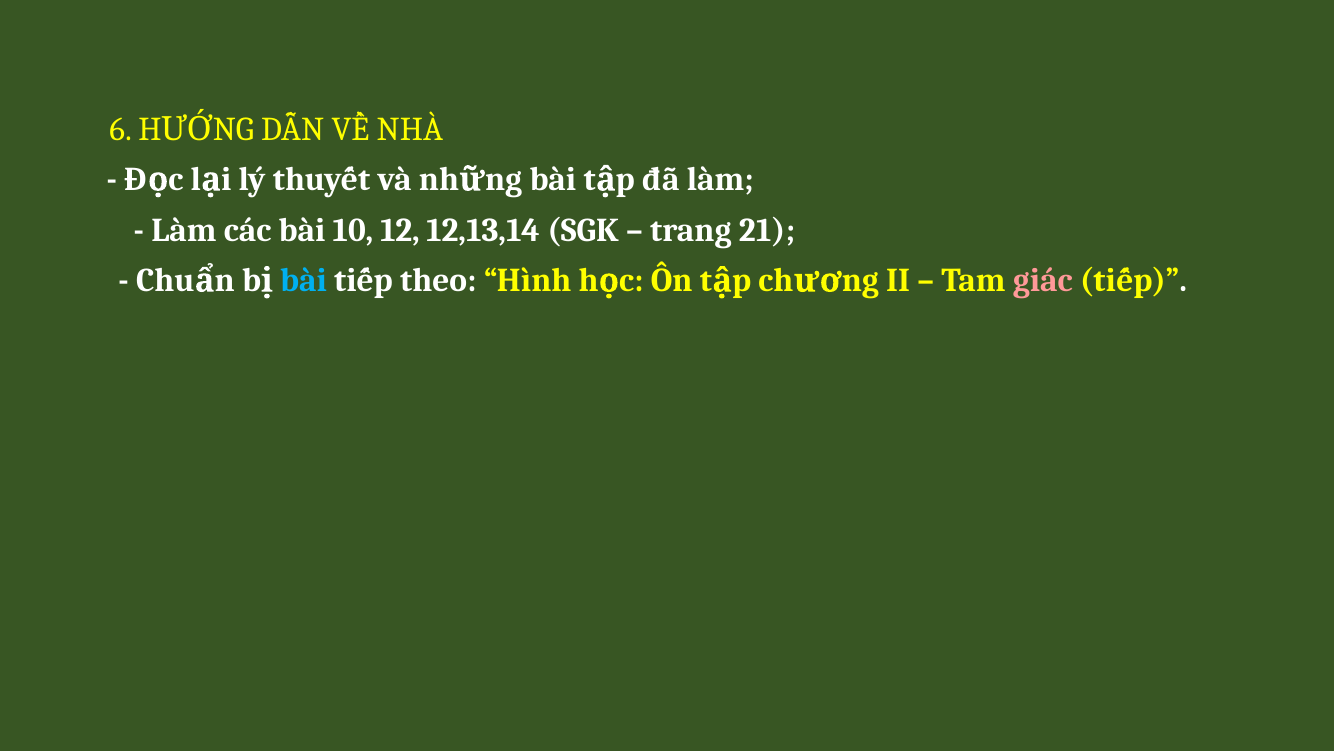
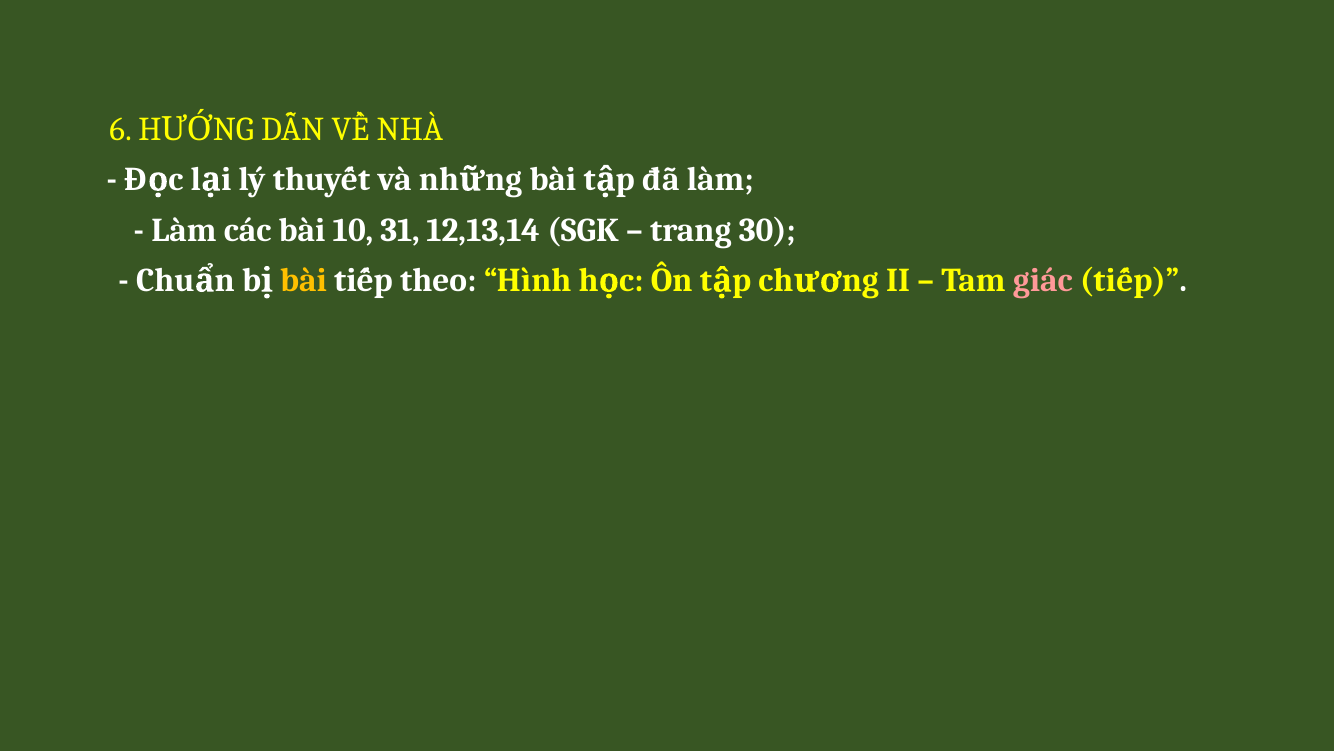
12: 12 -> 31
21: 21 -> 30
bài at (303, 280) colour: light blue -> yellow
